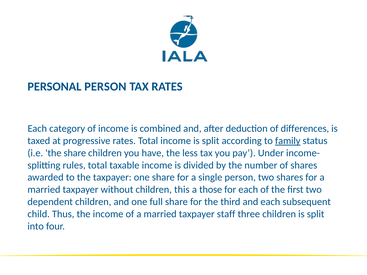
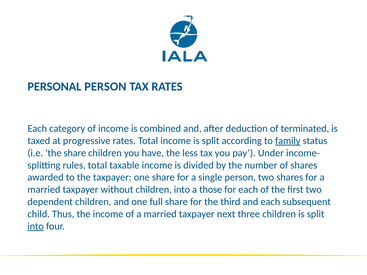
differences: differences -> terminated
children this: this -> into
staff: staff -> next
into at (36, 227) underline: none -> present
